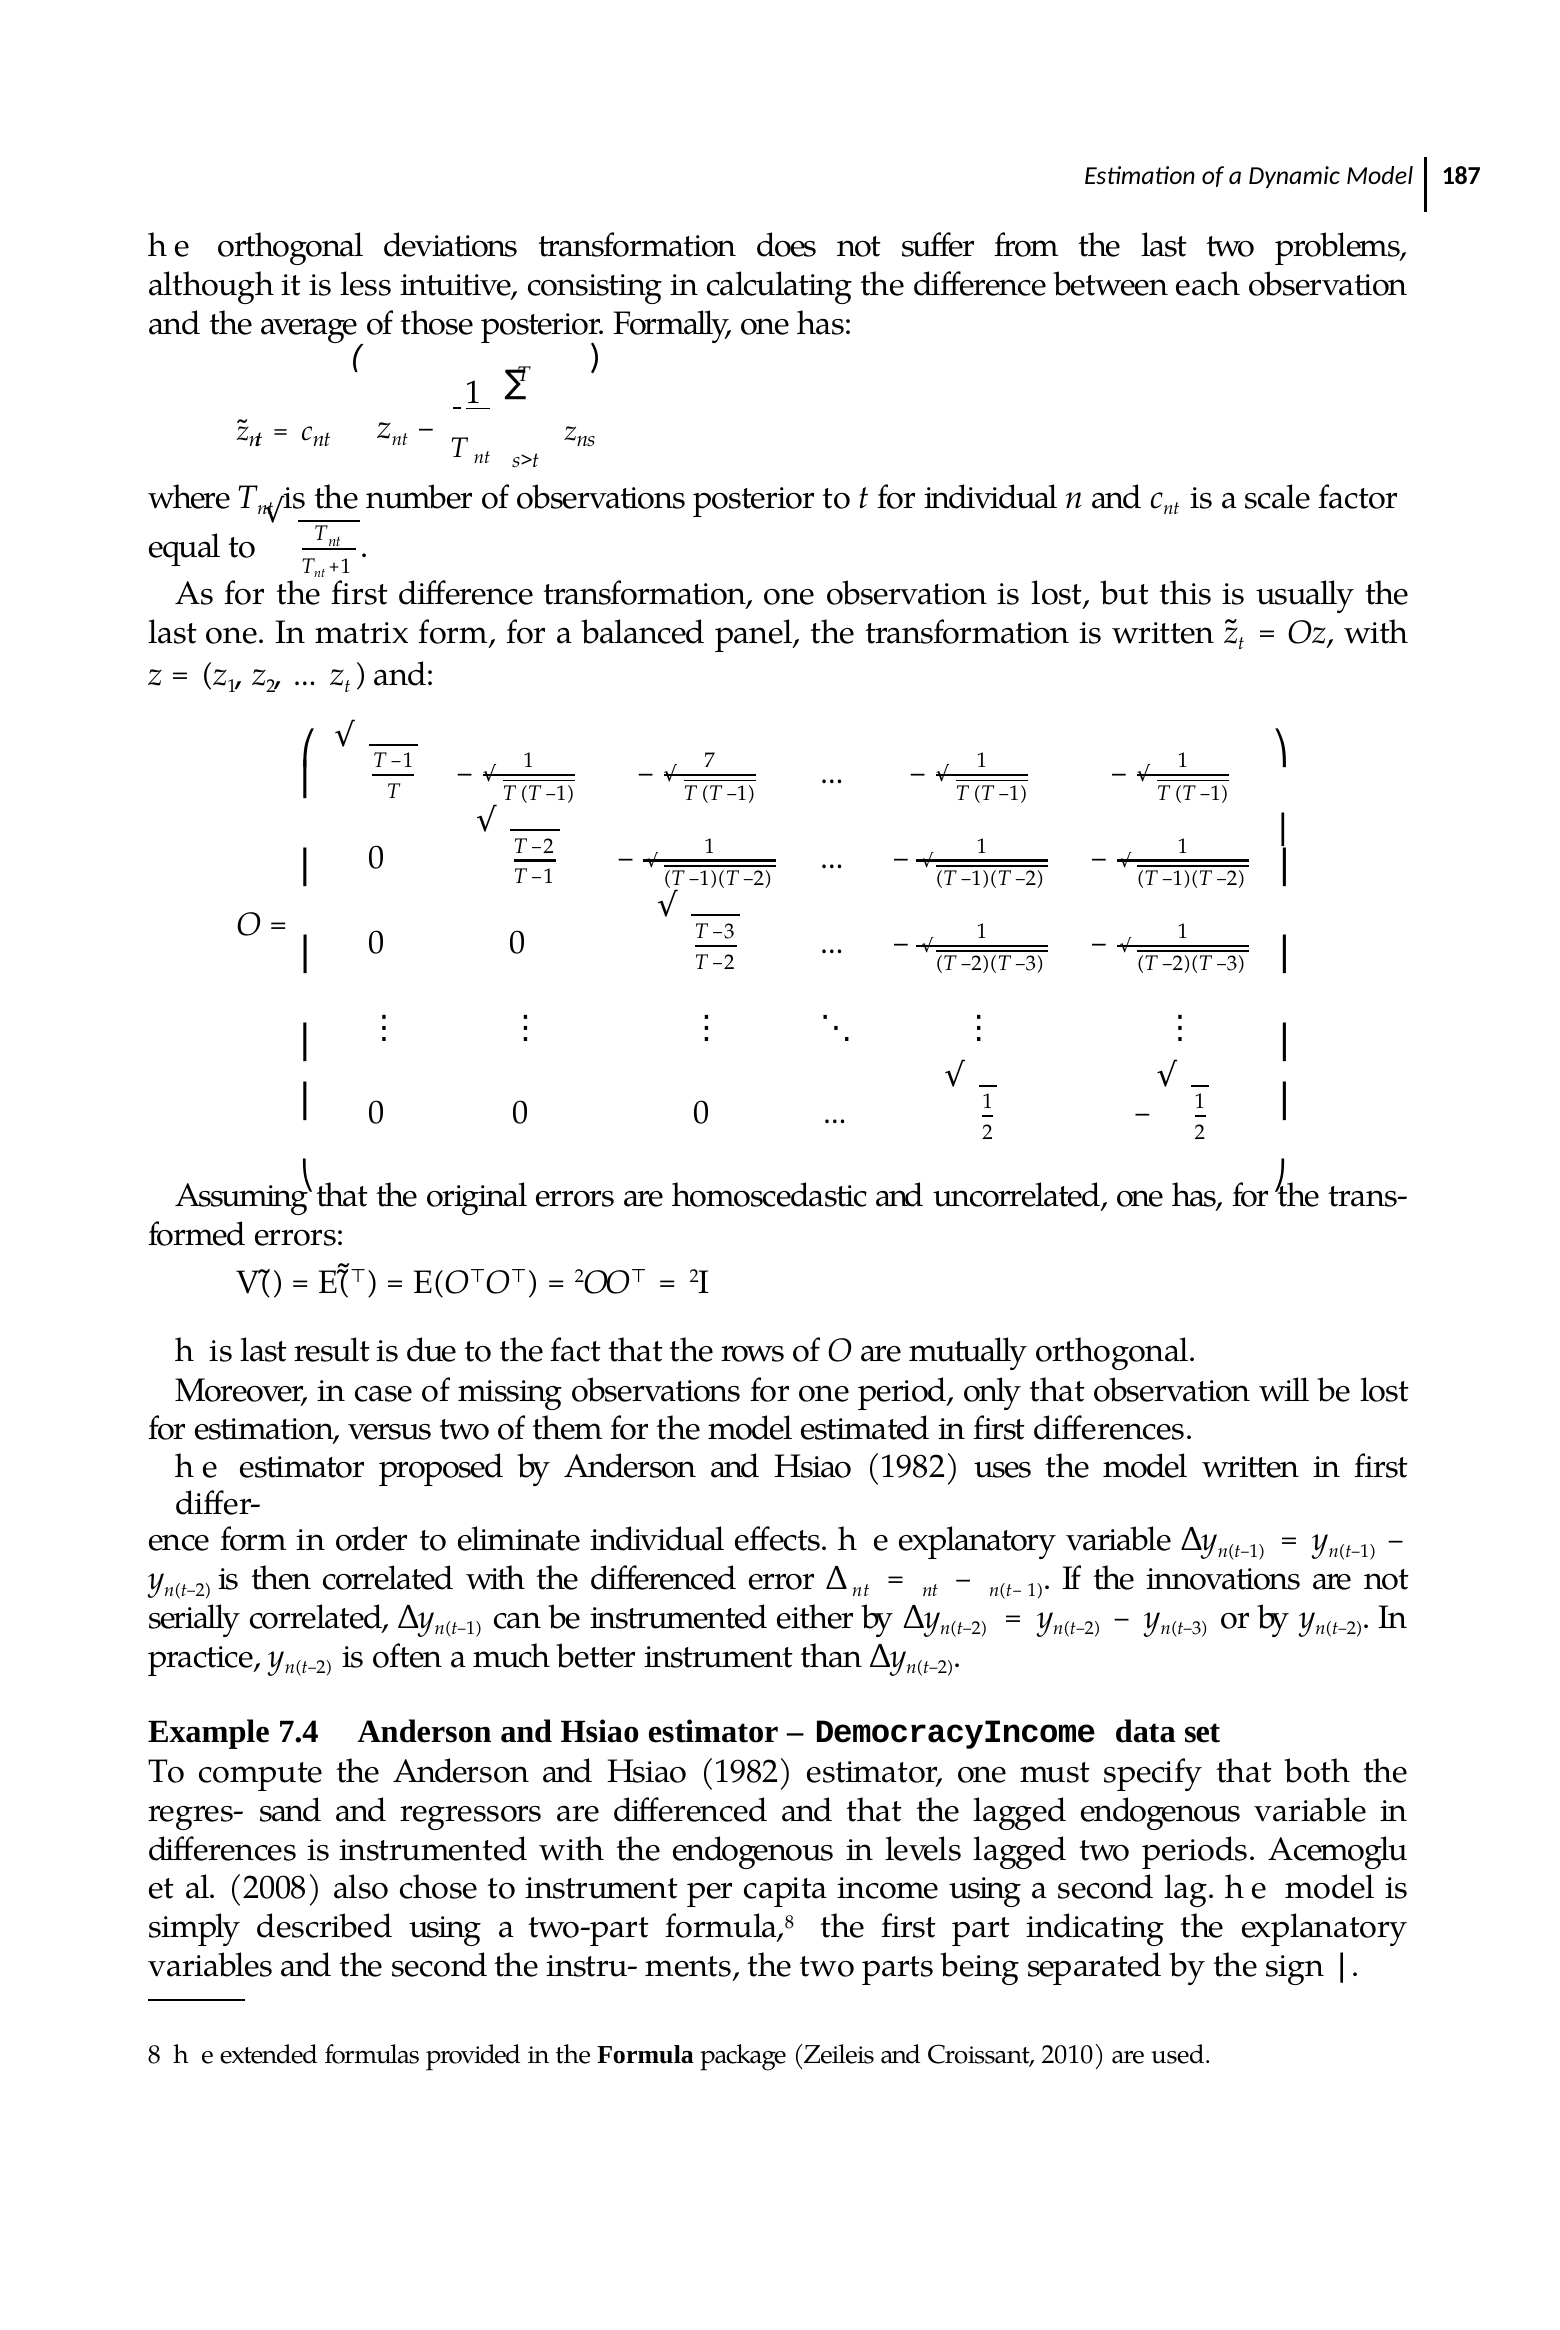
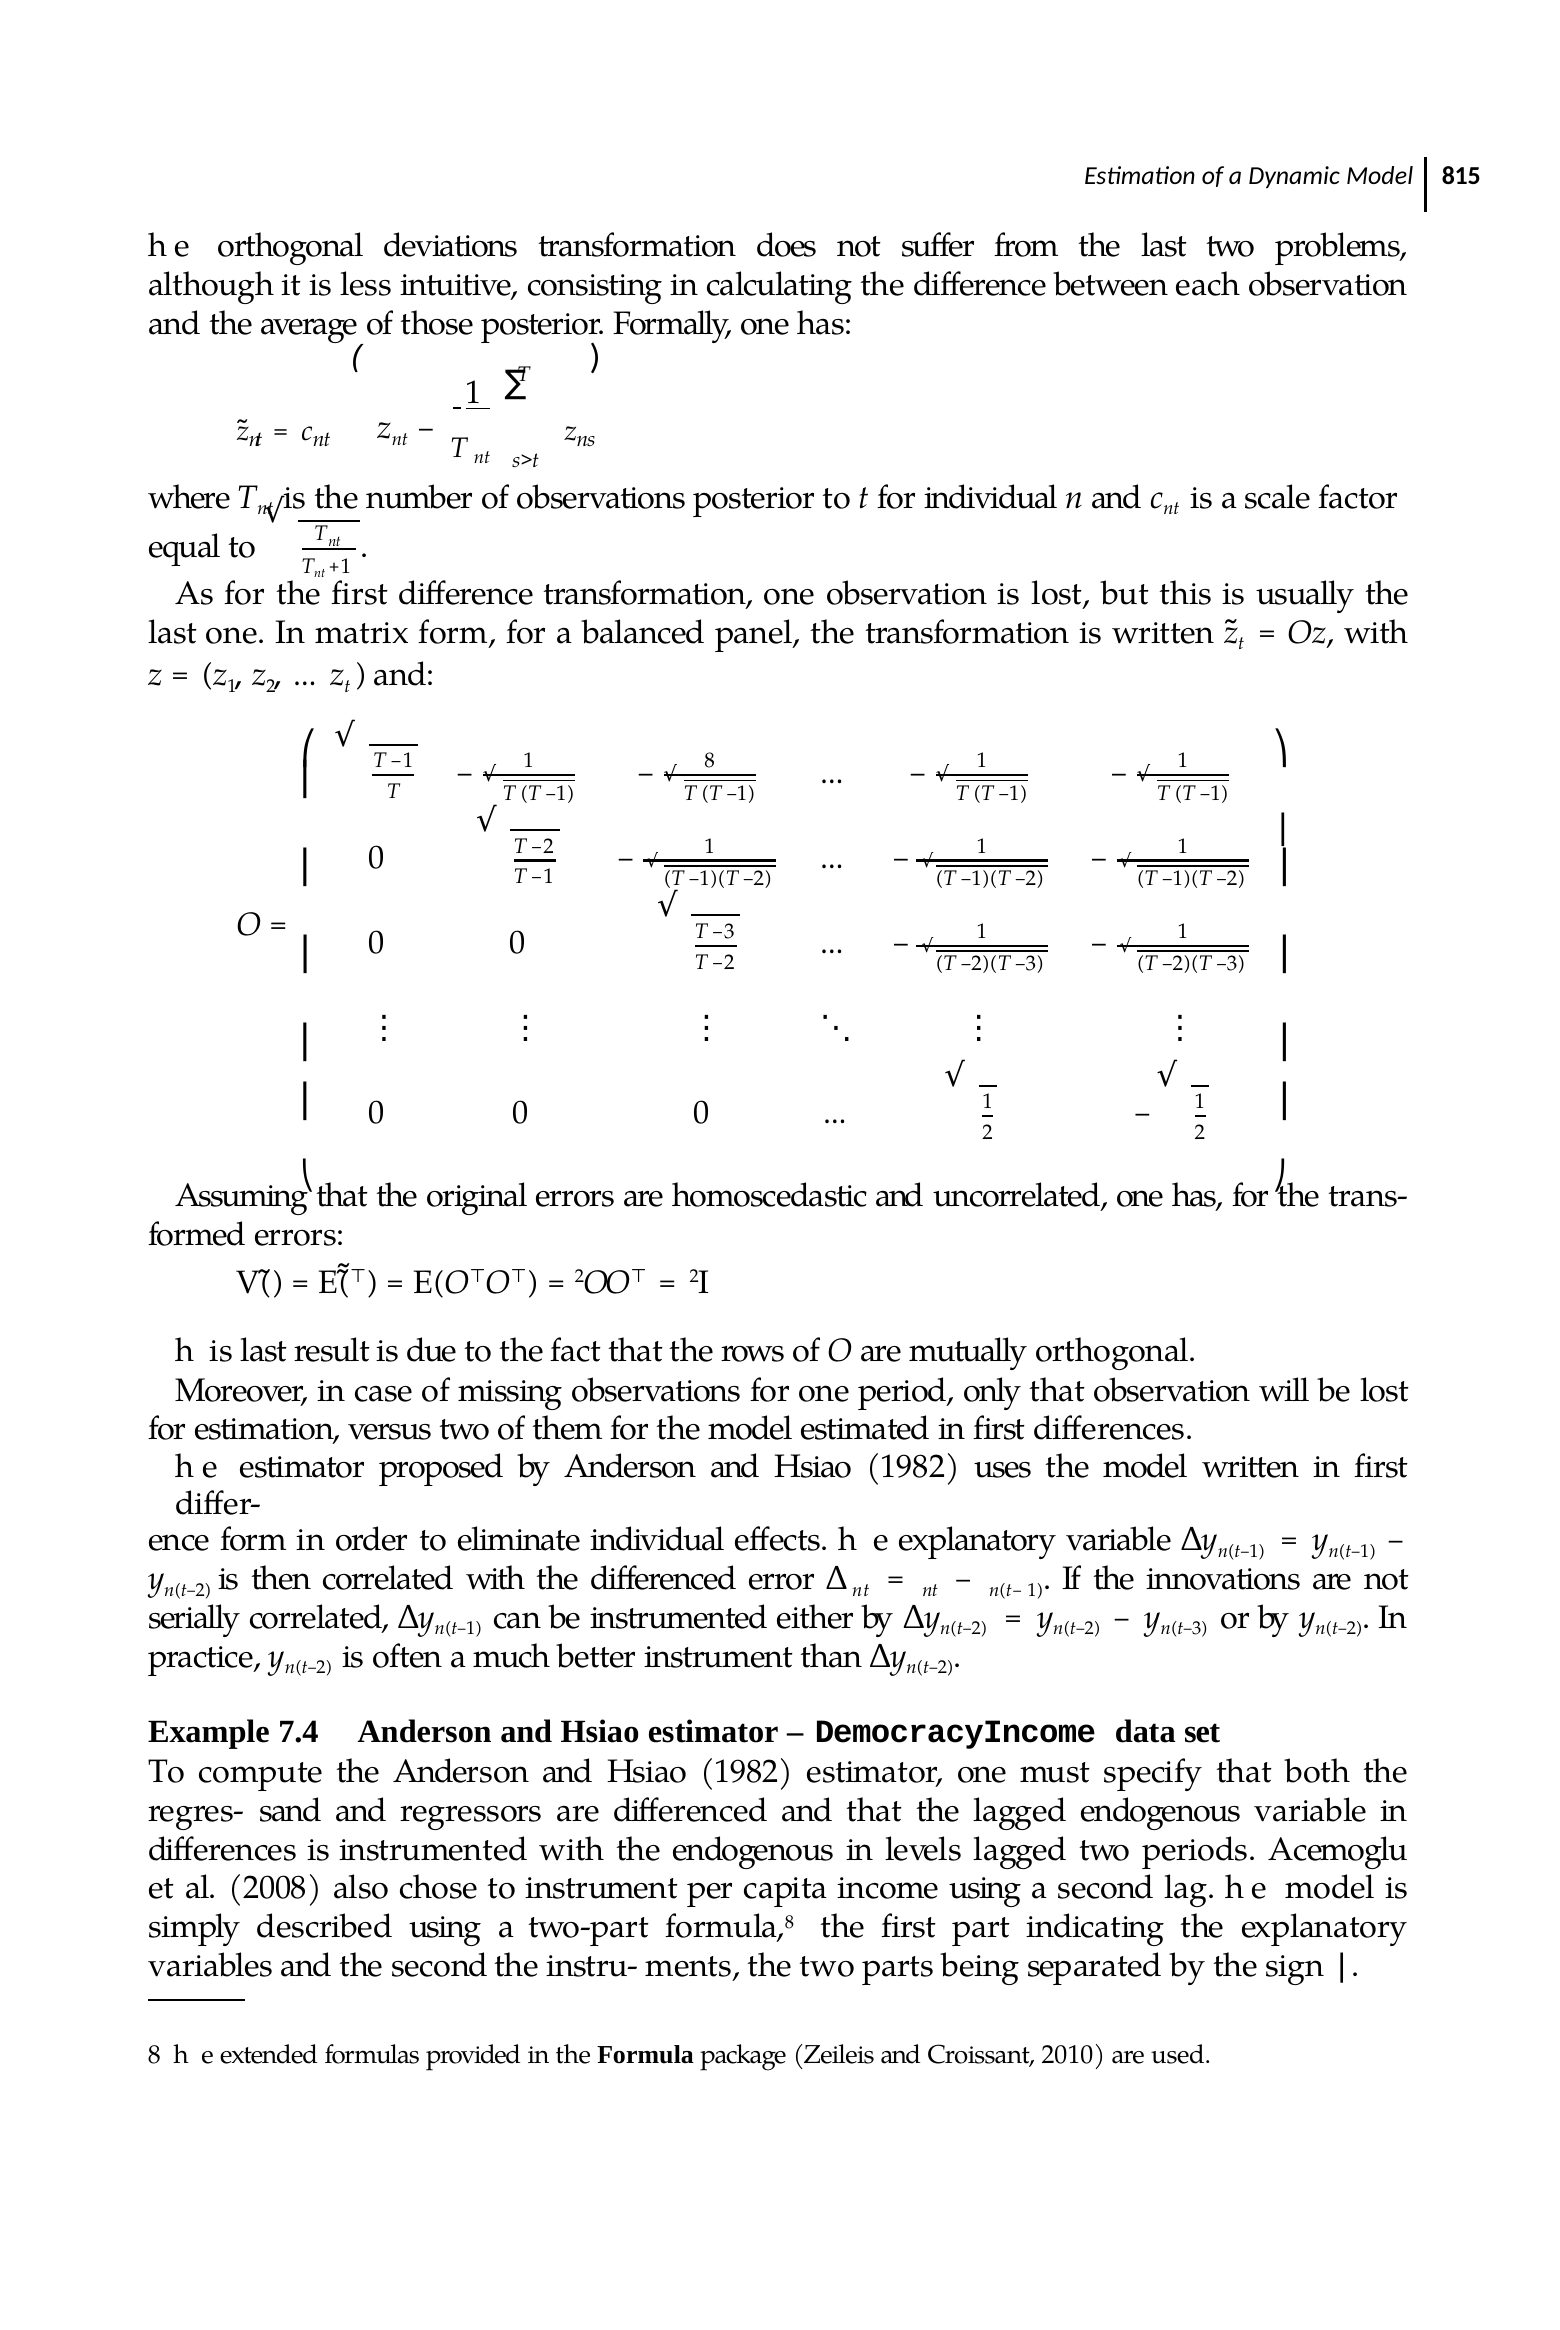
187: 187 -> 815
7 at (710, 761): 7 -> 8
